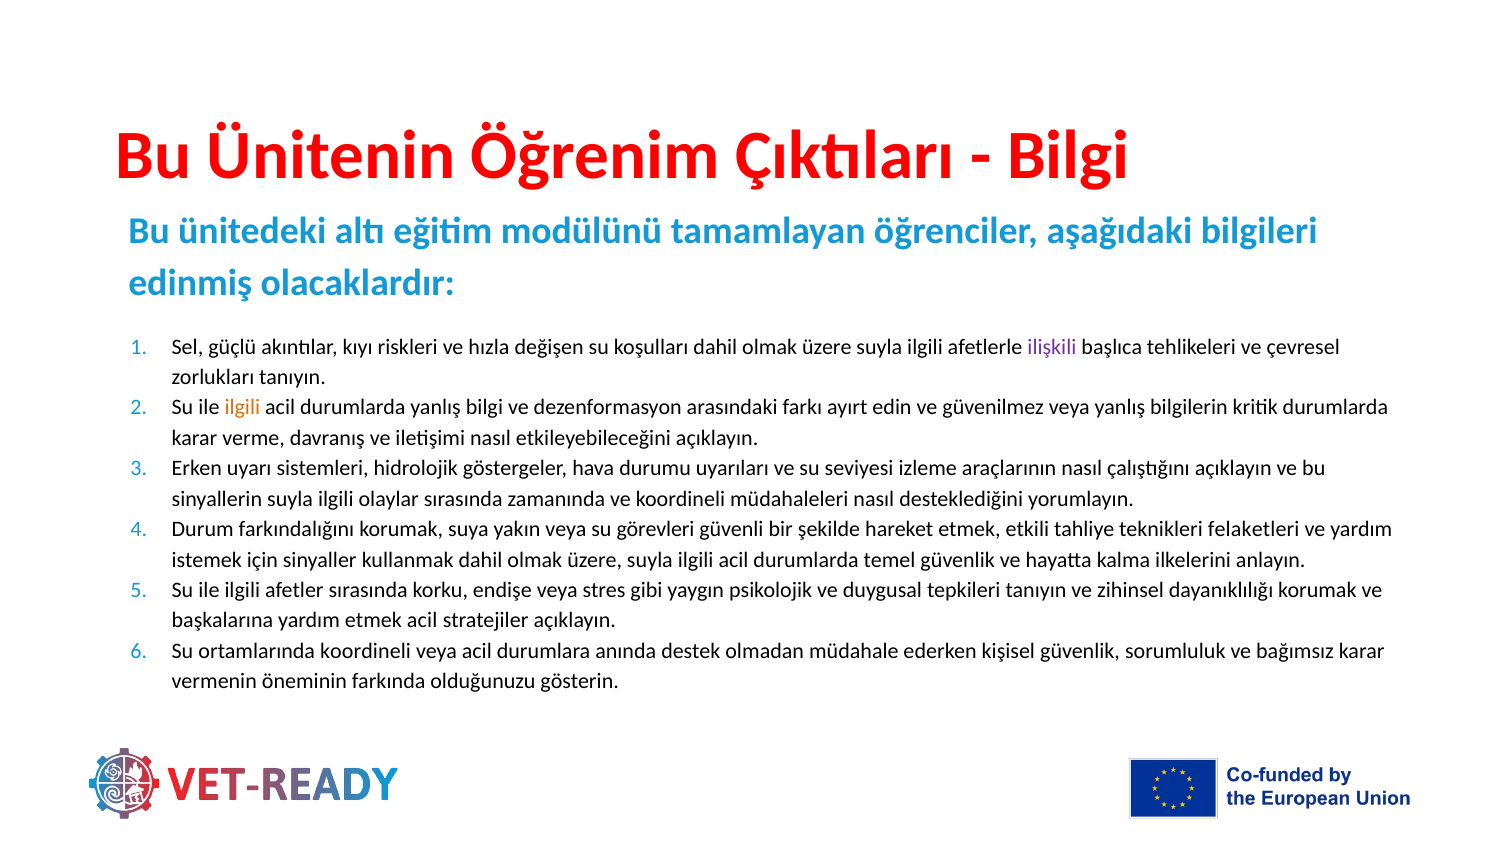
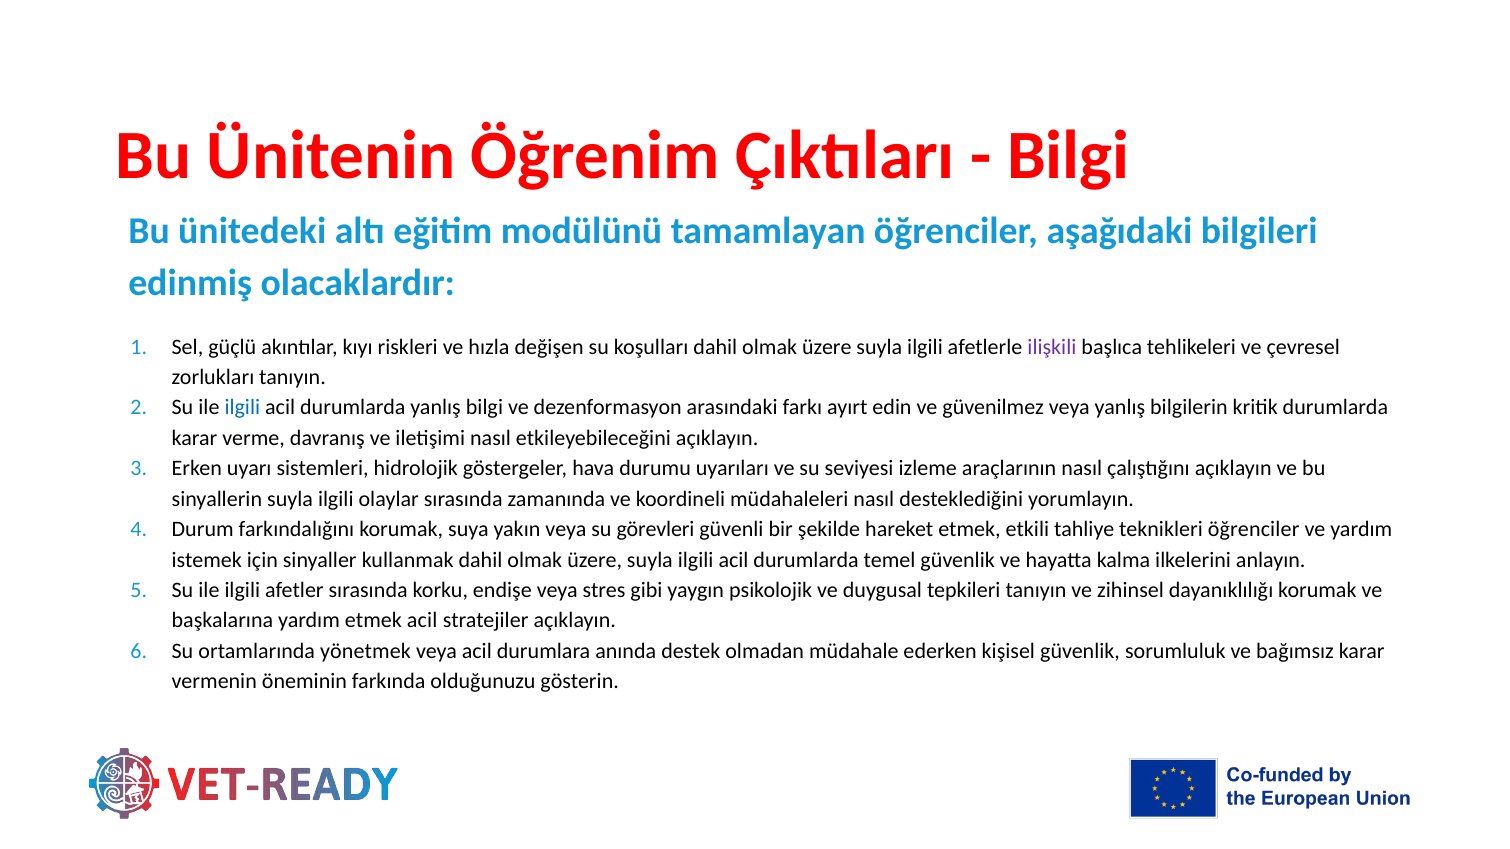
ilgili at (242, 408) colour: orange -> blue
teknikleri felaketleri: felaketleri -> öğrenciler
ortamlarında koordineli: koordineli -> yönetmek
